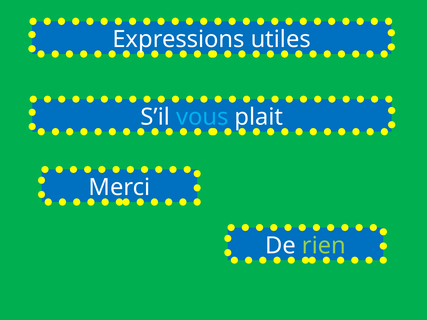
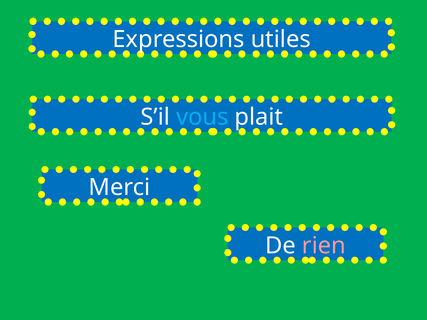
rien colour: light green -> pink
